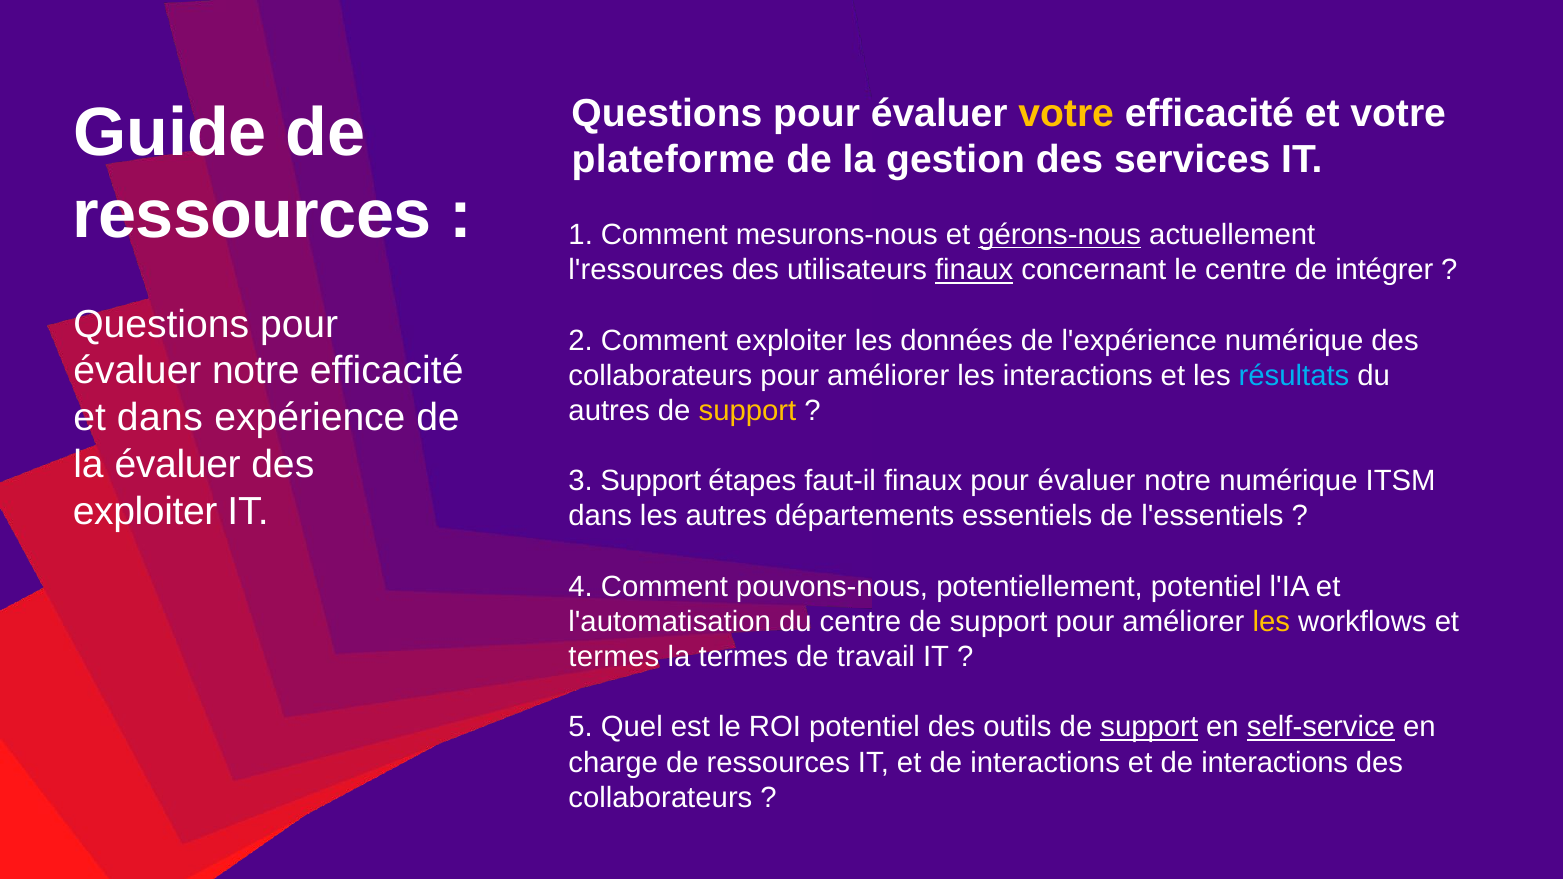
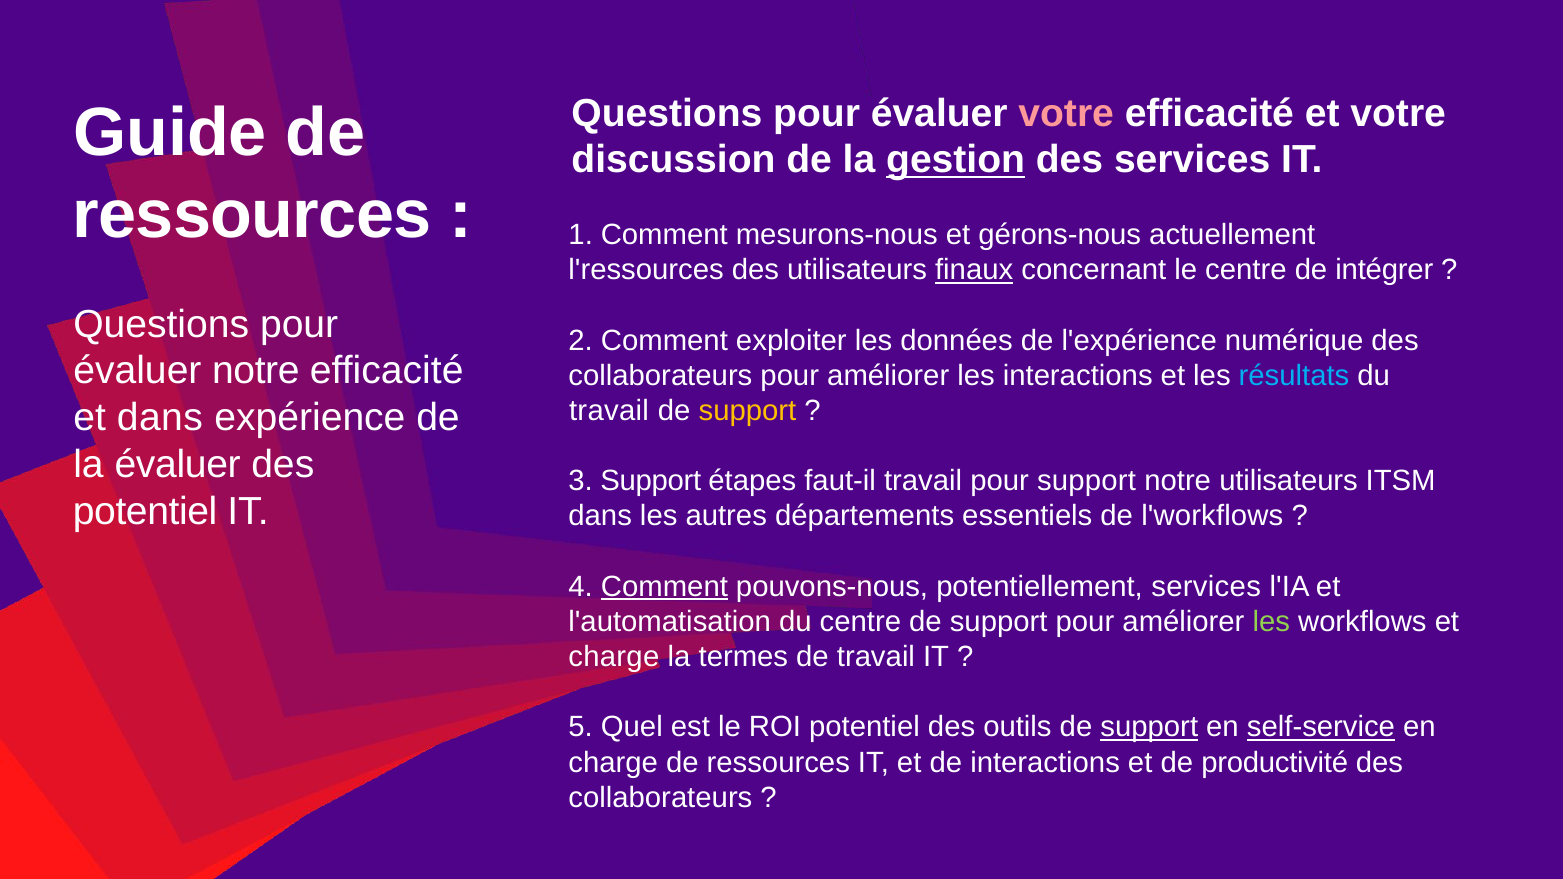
votre at (1066, 113) colour: yellow -> pink
plateforme: plateforme -> discussion
gestion underline: none -> present
gérons-nous underline: present -> none
autres at (609, 411): autres -> travail
faut-il finaux: finaux -> travail
évaluer at (1086, 481): évaluer -> support
notre numérique: numérique -> utilisateurs
exploiter at (145, 512): exploiter -> potentiel
l'essentiels: l'essentiels -> l'workflows
Comment at (664, 587) underline: none -> present
potentiellement potentiel: potentiel -> services
les at (1271, 622) colour: yellow -> light green
termes at (614, 657): termes -> charge
interactions at (1275, 763): interactions -> productivité
